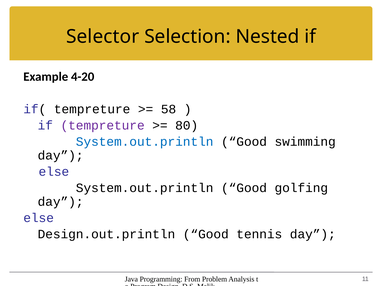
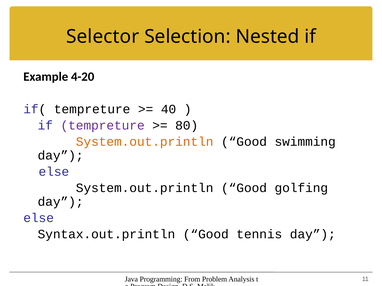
58: 58 -> 40
System.out.println at (145, 142) colour: blue -> orange
Design.out.println: Design.out.println -> Syntax.out.println
